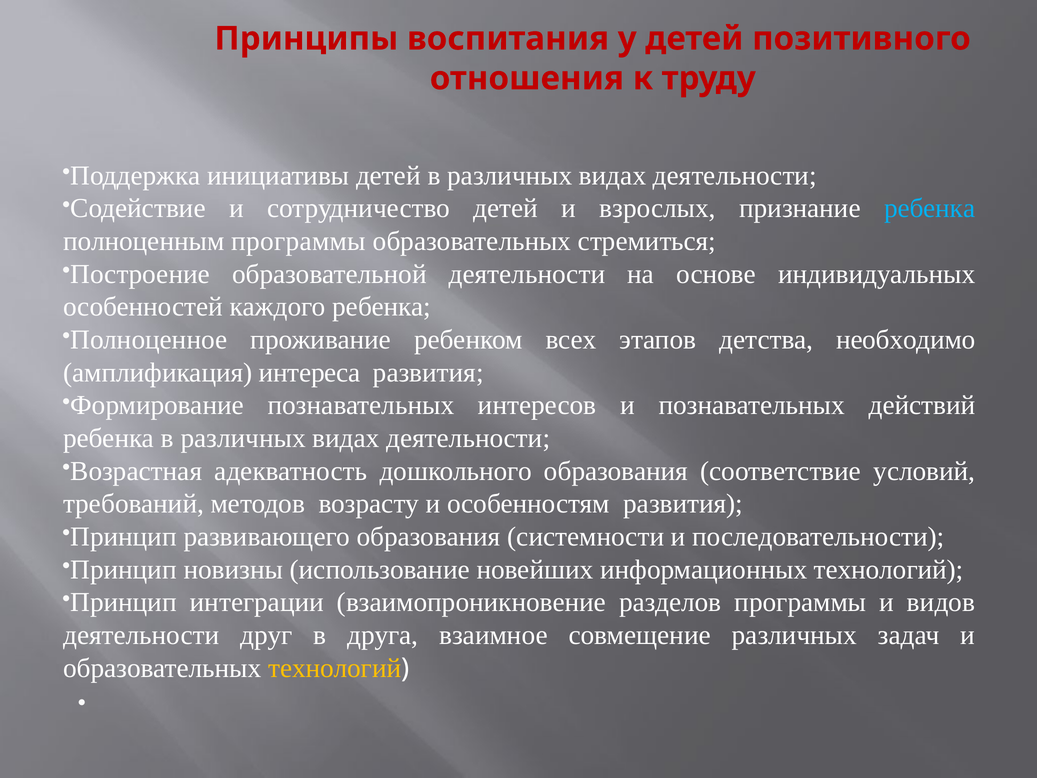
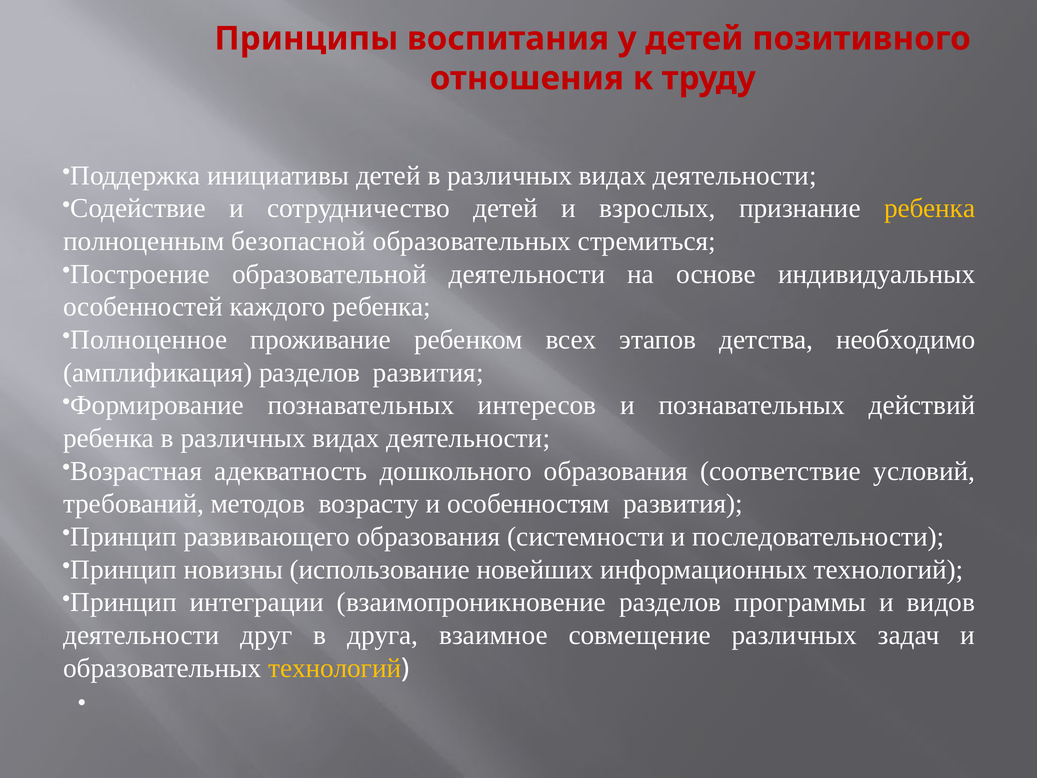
ребенка at (930, 208) colour: light blue -> yellow
полноценным программы: программы -> безопасной
амплификация интереса: интереса -> разделов
